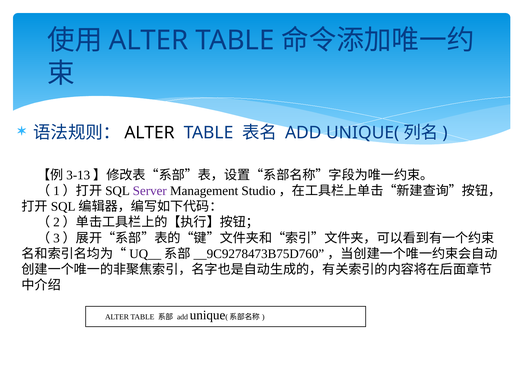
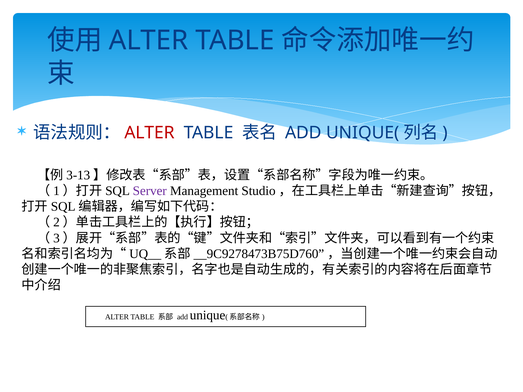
ALTER at (150, 133) colour: black -> red
